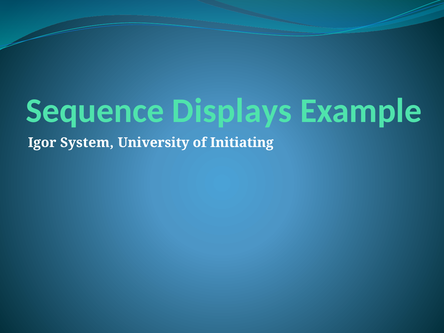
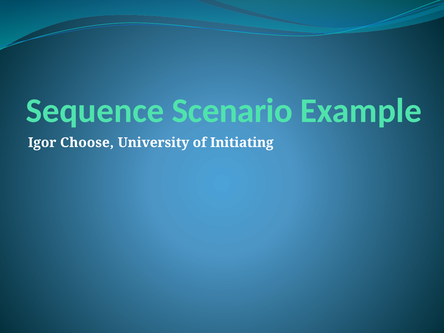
Displays: Displays -> Scenario
System: System -> Choose
